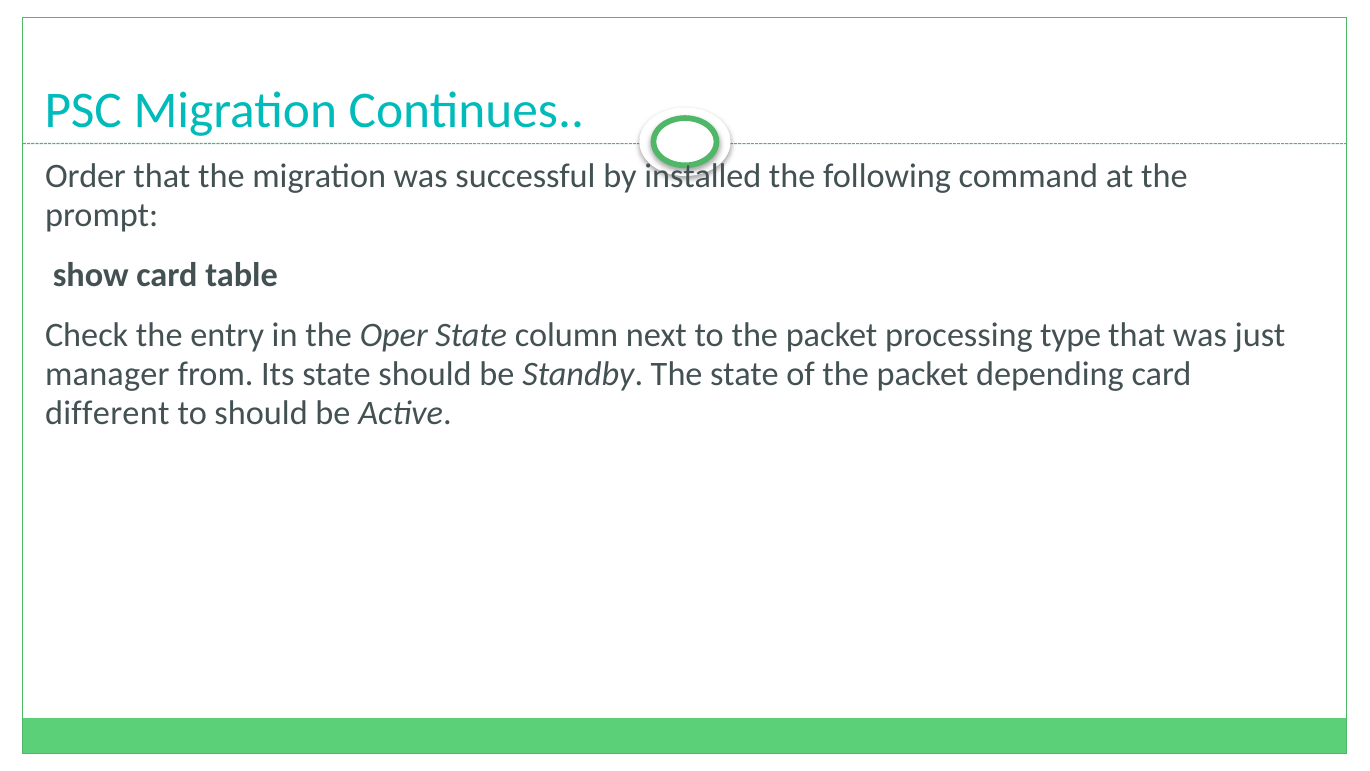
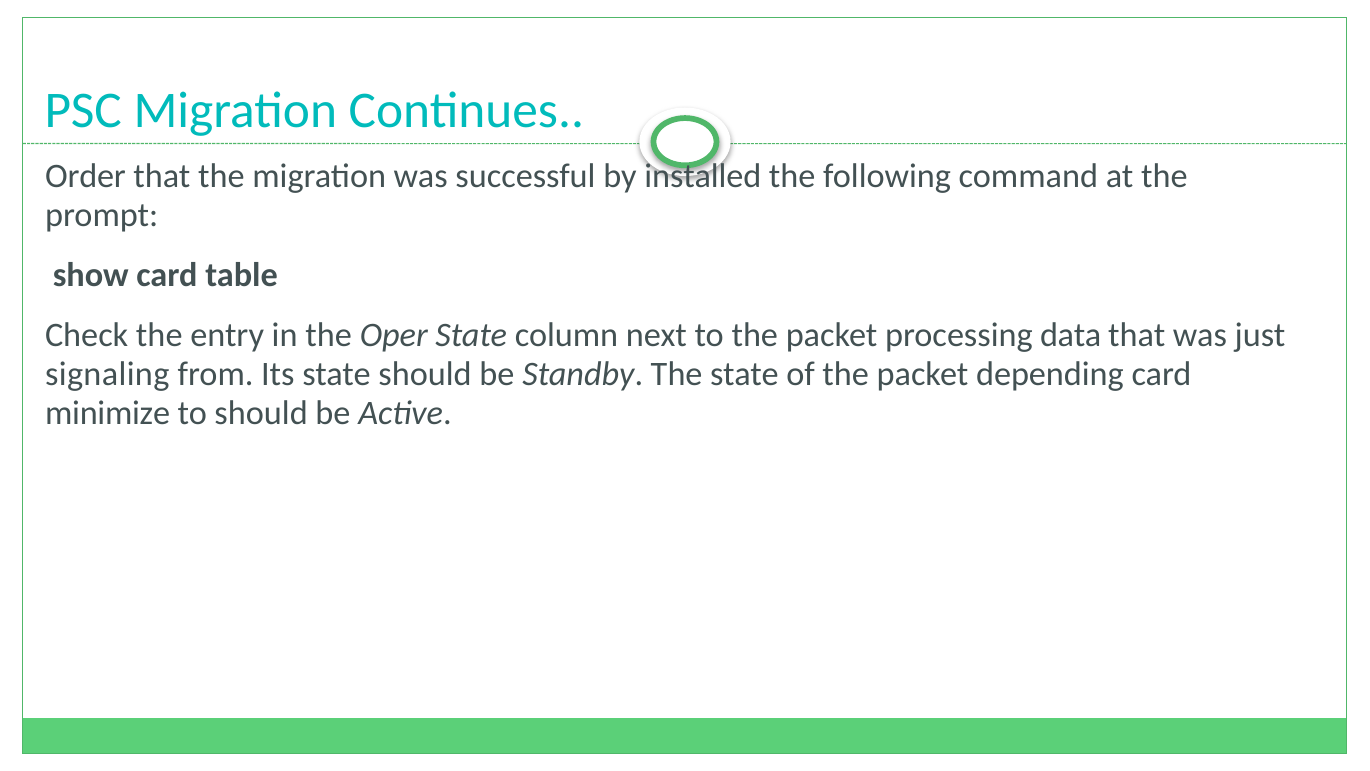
type: type -> data
manager: manager -> signaling
different: different -> minimize
